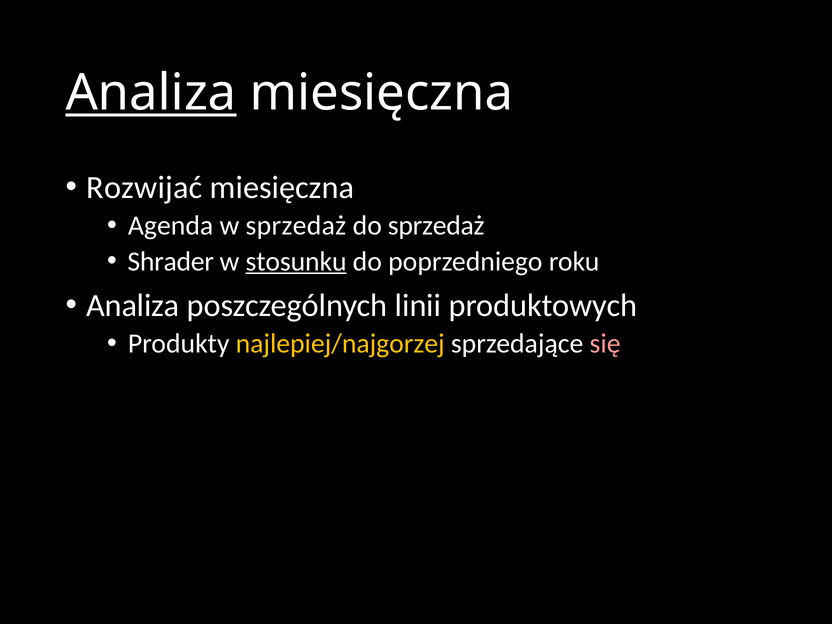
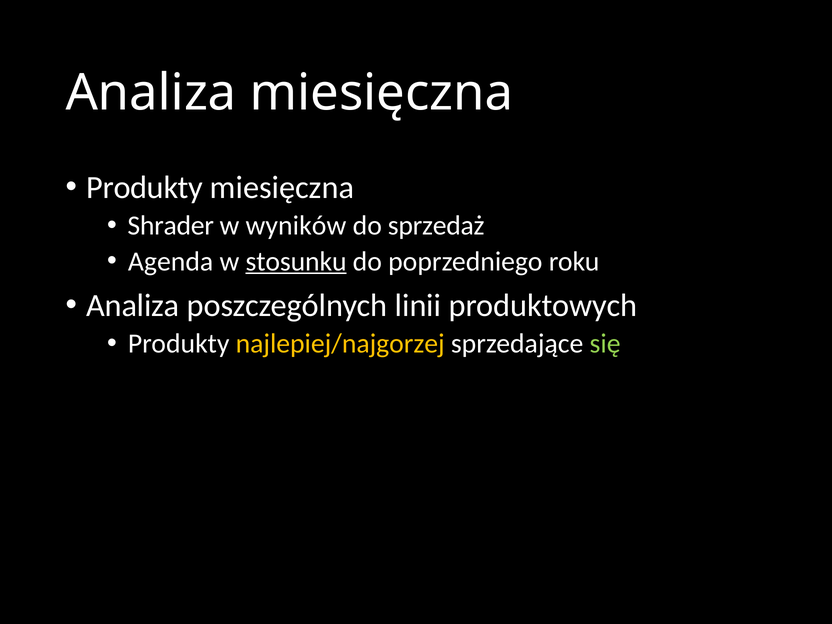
Analiza at (151, 93) underline: present -> none
Rozwijać at (144, 187): Rozwijać -> Produkty
Agenda: Agenda -> Shrader
w sprzedaż: sprzedaż -> wyników
Shrader: Shrader -> Agenda
się colour: pink -> light green
